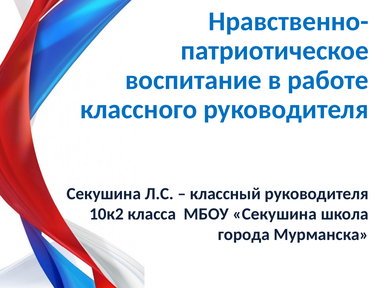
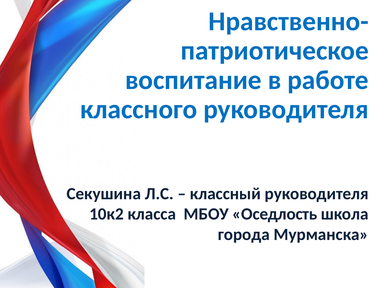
МБОУ Секушина: Секушина -> Оседлость
